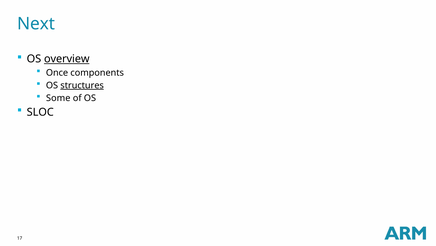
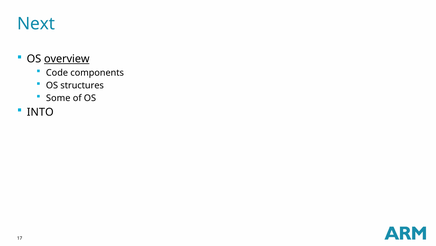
Once: Once -> Code
structures underline: present -> none
SLOC: SLOC -> INTO
